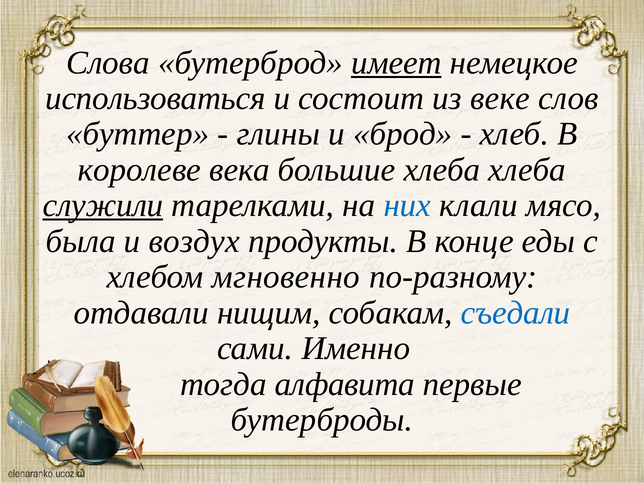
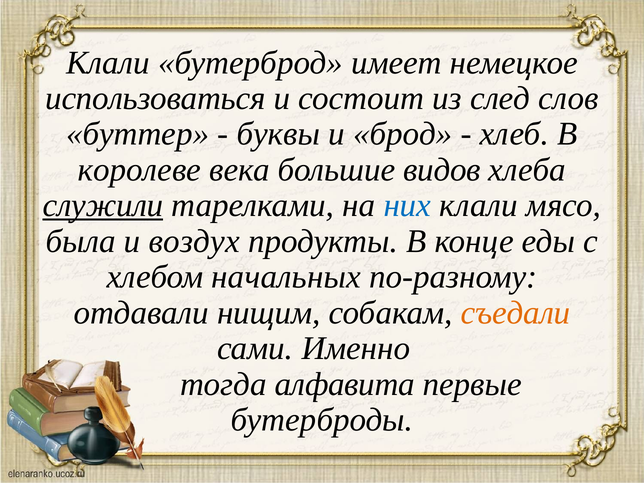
Слова at (108, 63): Слова -> Клали
имеет underline: present -> none
веке: веке -> след
глины: глины -> буквы
большие хлеба: хлеба -> видов
мгновенно: мгновенно -> начальных
съедали colour: blue -> orange
